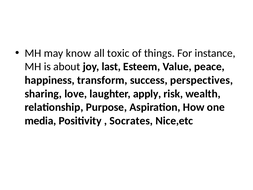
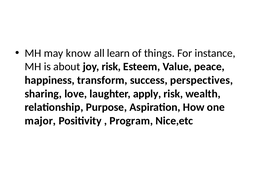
toxic: toxic -> learn
joy last: last -> risk
media: media -> major
Socrates: Socrates -> Program
